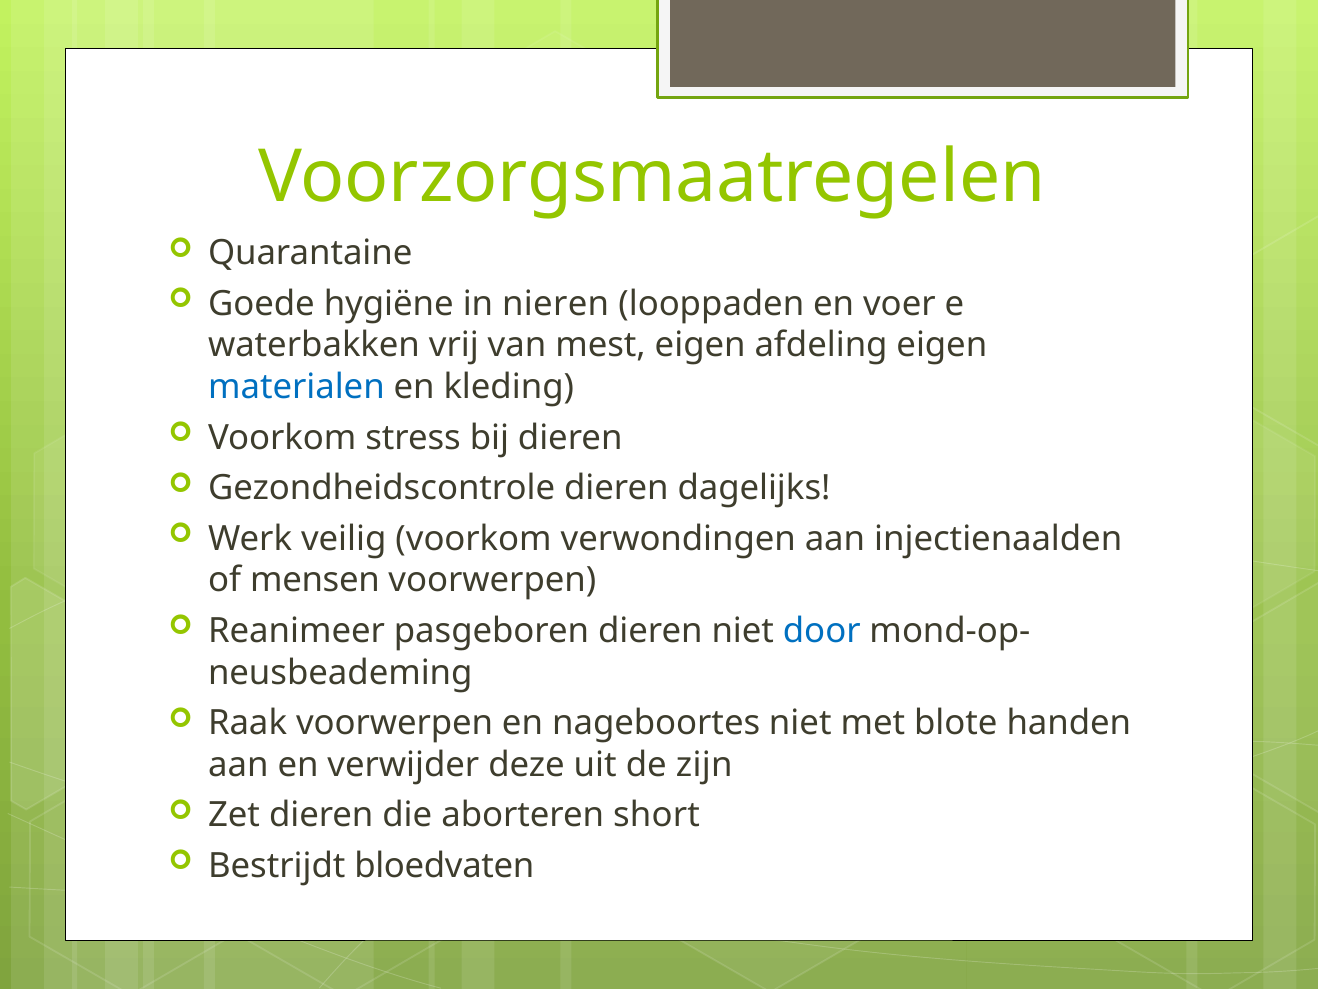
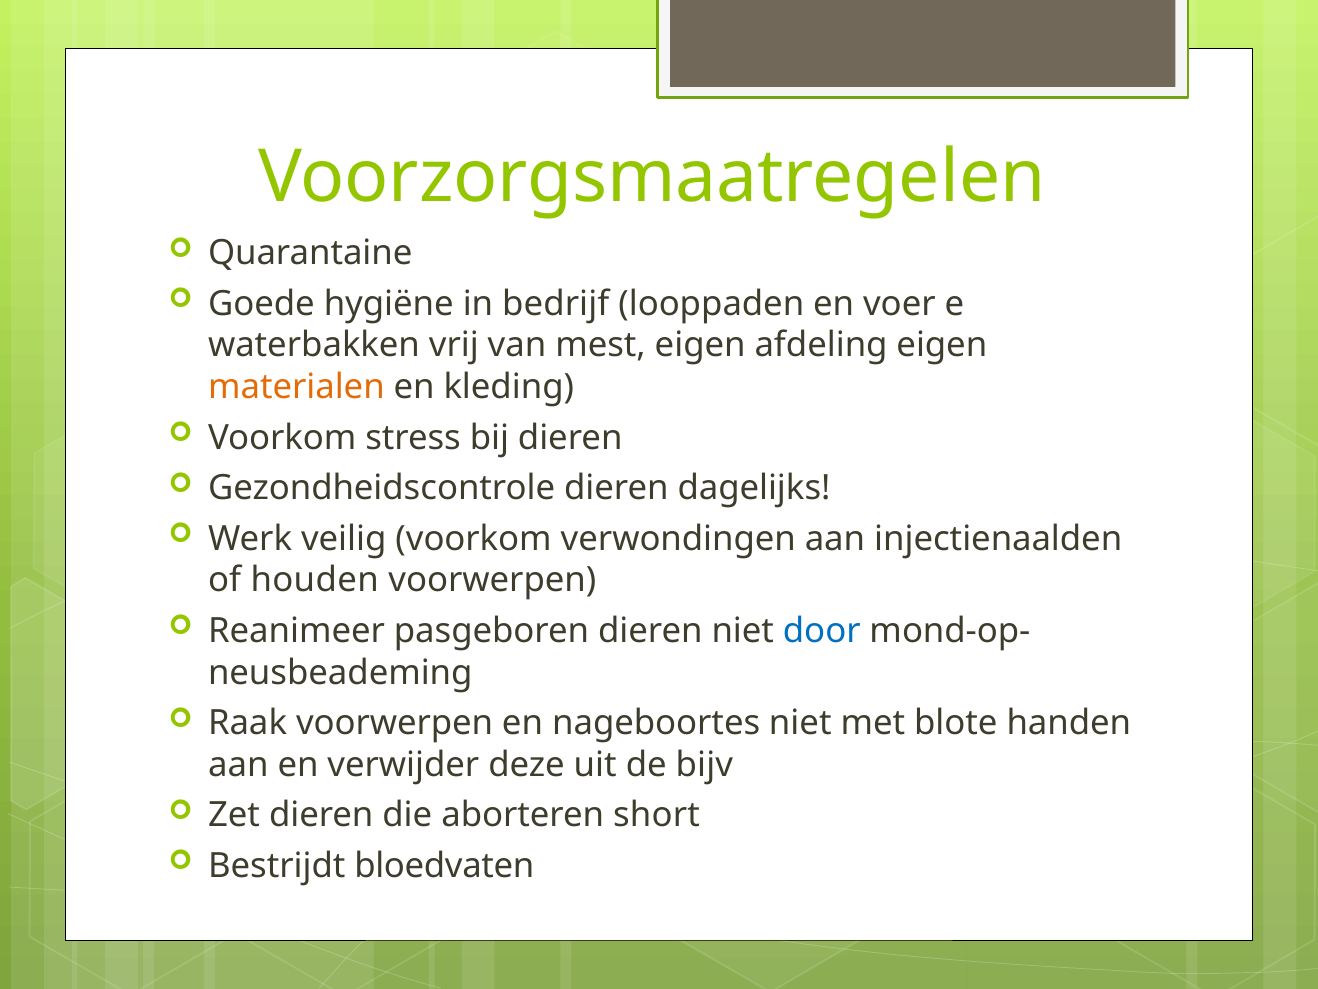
nieren: nieren -> bedrijf
materialen colour: blue -> orange
mensen: mensen -> houden
zijn: zijn -> bijv
